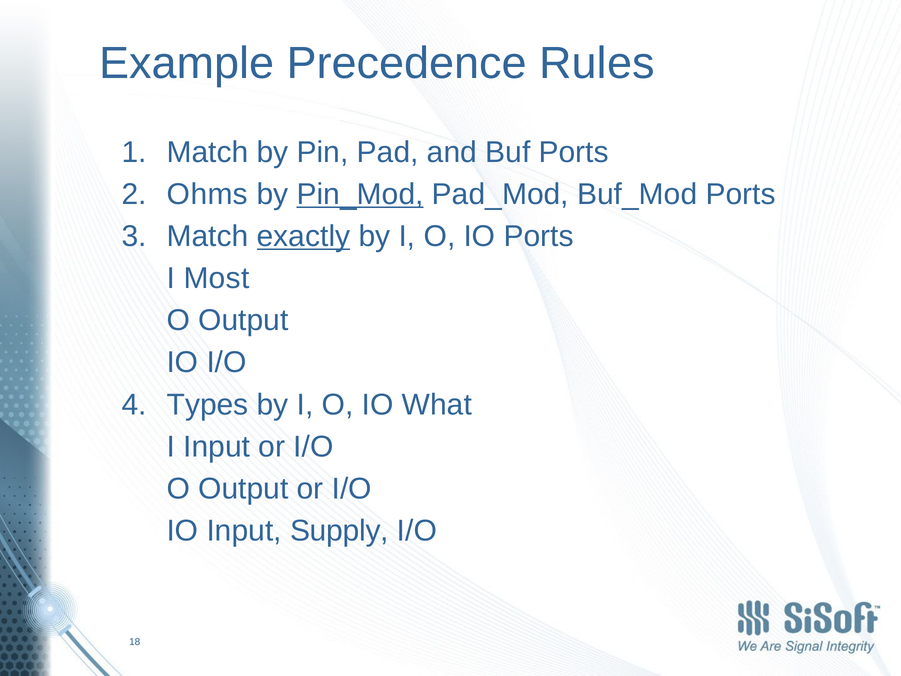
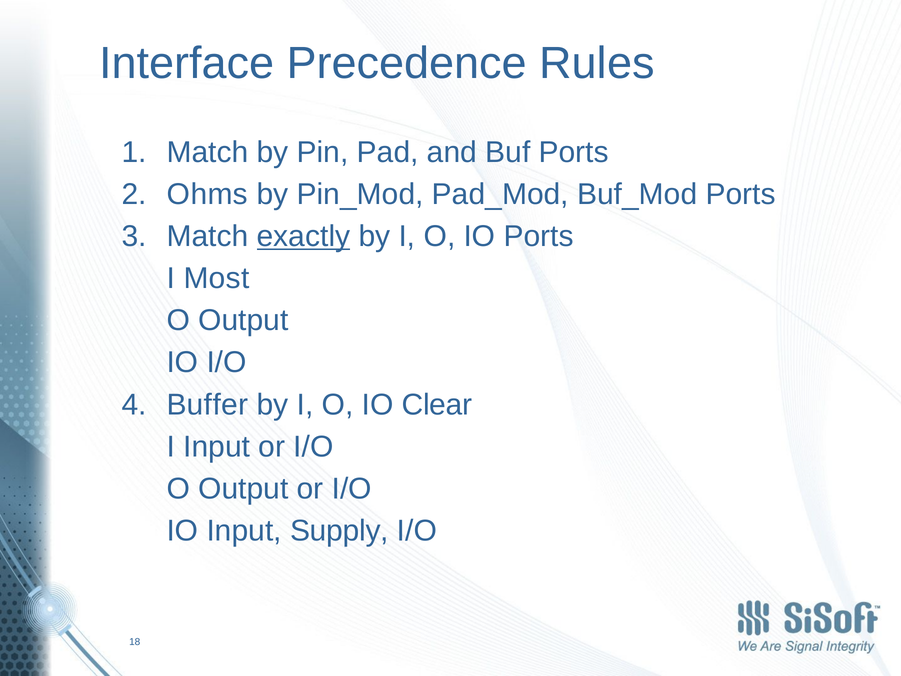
Example: Example -> Interface
Pin_Mod underline: present -> none
Types: Types -> Buffer
What: What -> Clear
